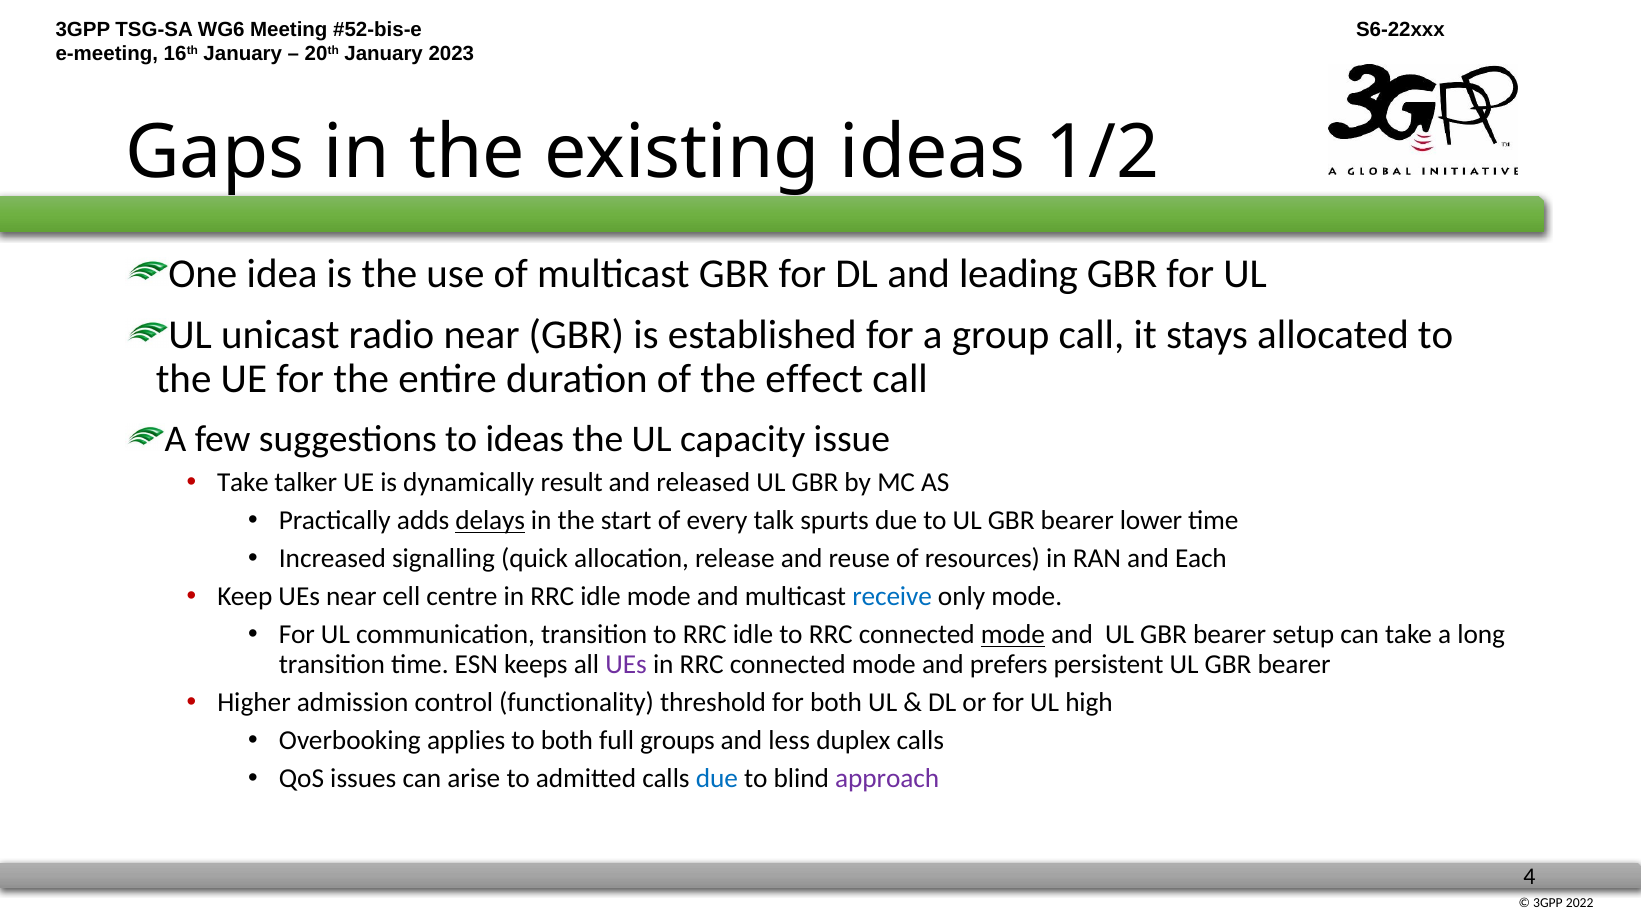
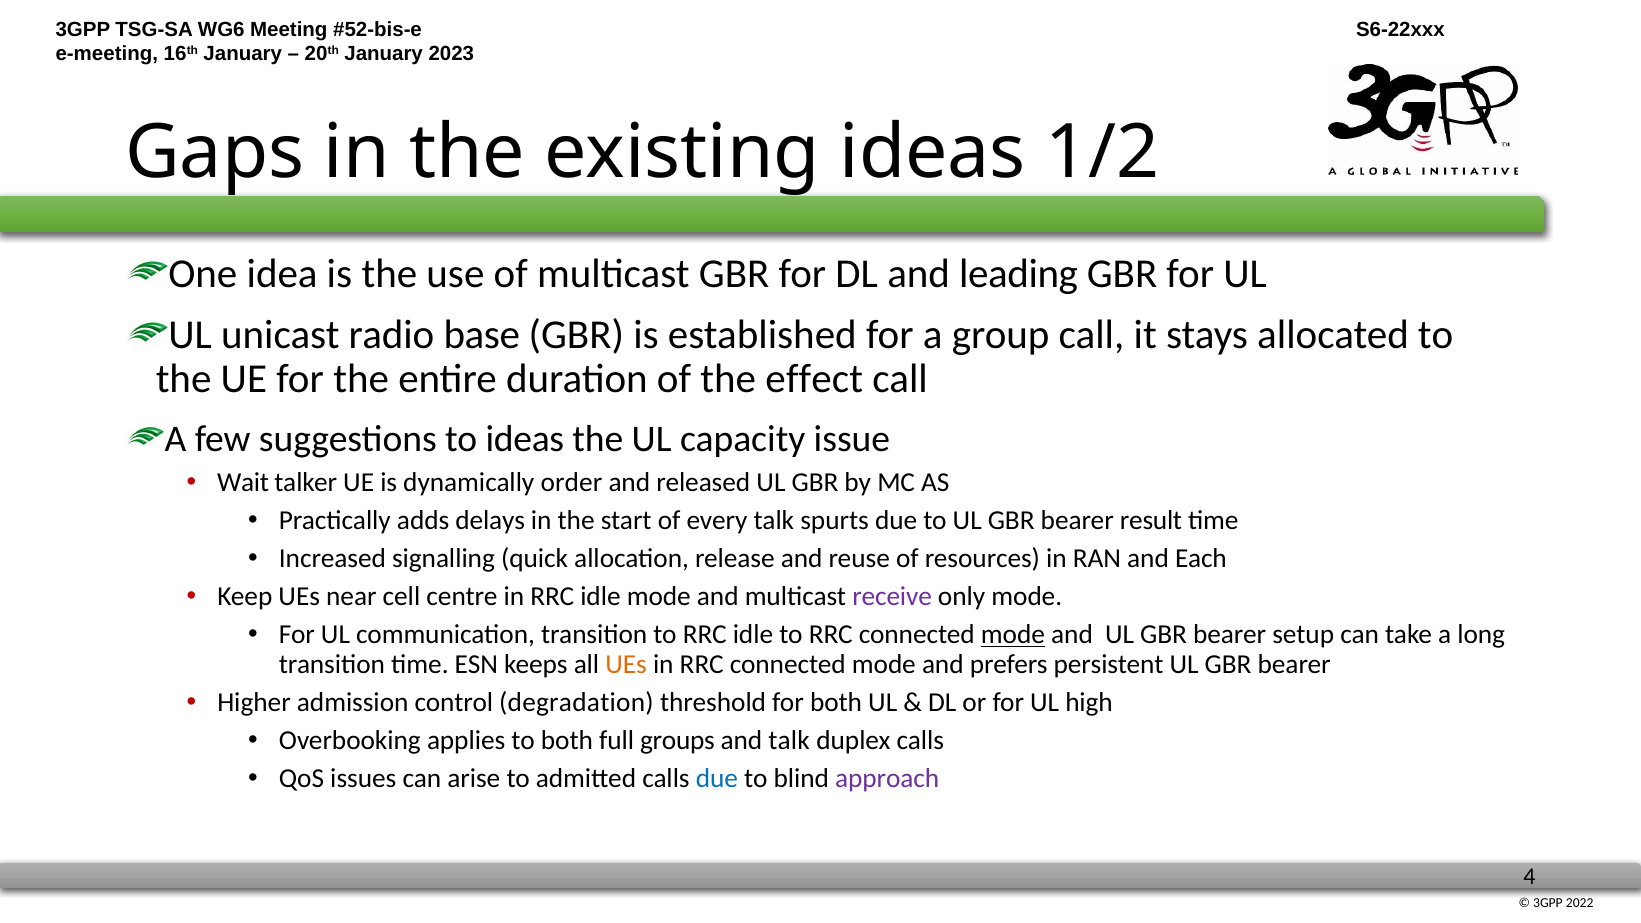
radio near: near -> base
Take at (243, 483): Take -> Wait
result: result -> order
delays underline: present -> none
lower: lower -> result
receive colour: blue -> purple
UEs at (626, 664) colour: purple -> orange
functionality: functionality -> degradation
and less: less -> talk
